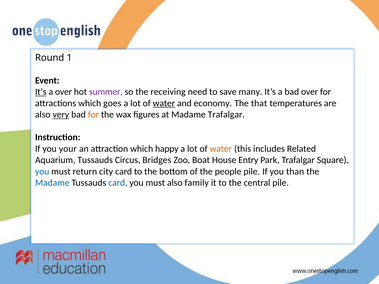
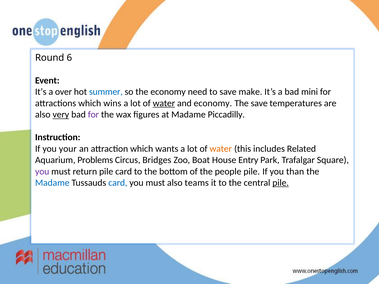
1: 1 -> 6
It’s at (41, 92) underline: present -> none
summer colour: purple -> blue
the receiving: receiving -> economy
many: many -> make
bad over: over -> mini
goes: goes -> wins
The that: that -> save
for at (93, 115) colour: orange -> purple
Madame Trafalgar: Trafalgar -> Piccadilly
happy: happy -> wants
Aquarium Tussauds: Tussauds -> Problems
you at (42, 172) colour: blue -> purple
return city: city -> pile
family: family -> teams
pile at (281, 183) underline: none -> present
